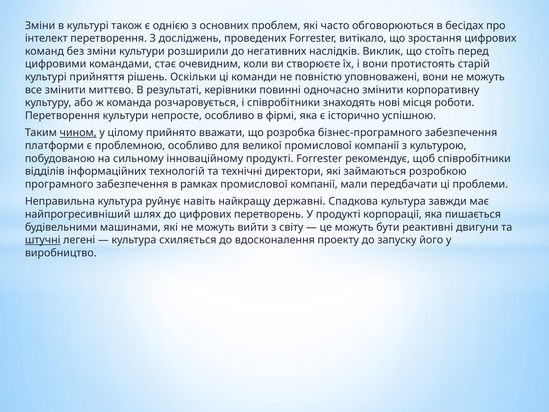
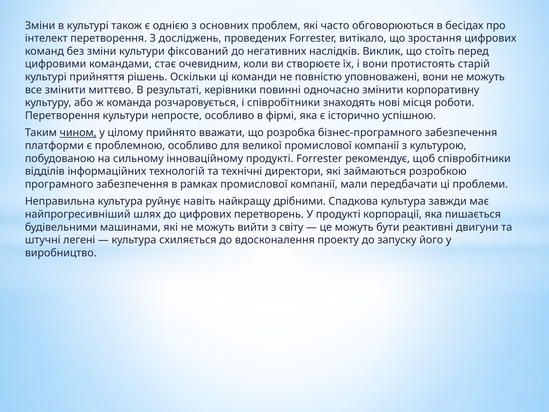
розширили: розширили -> фіксований
державні: державні -> дрібними
штучні underline: present -> none
